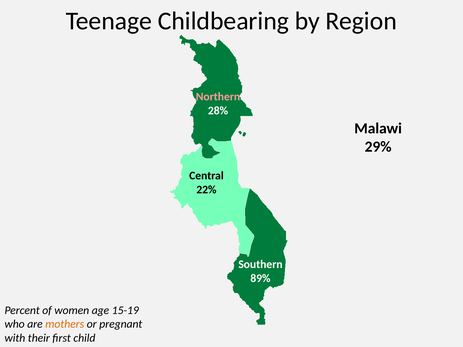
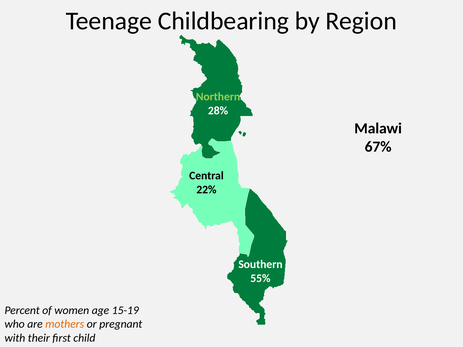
Northern colour: pink -> light green
29%: 29% -> 67%
89%: 89% -> 55%
